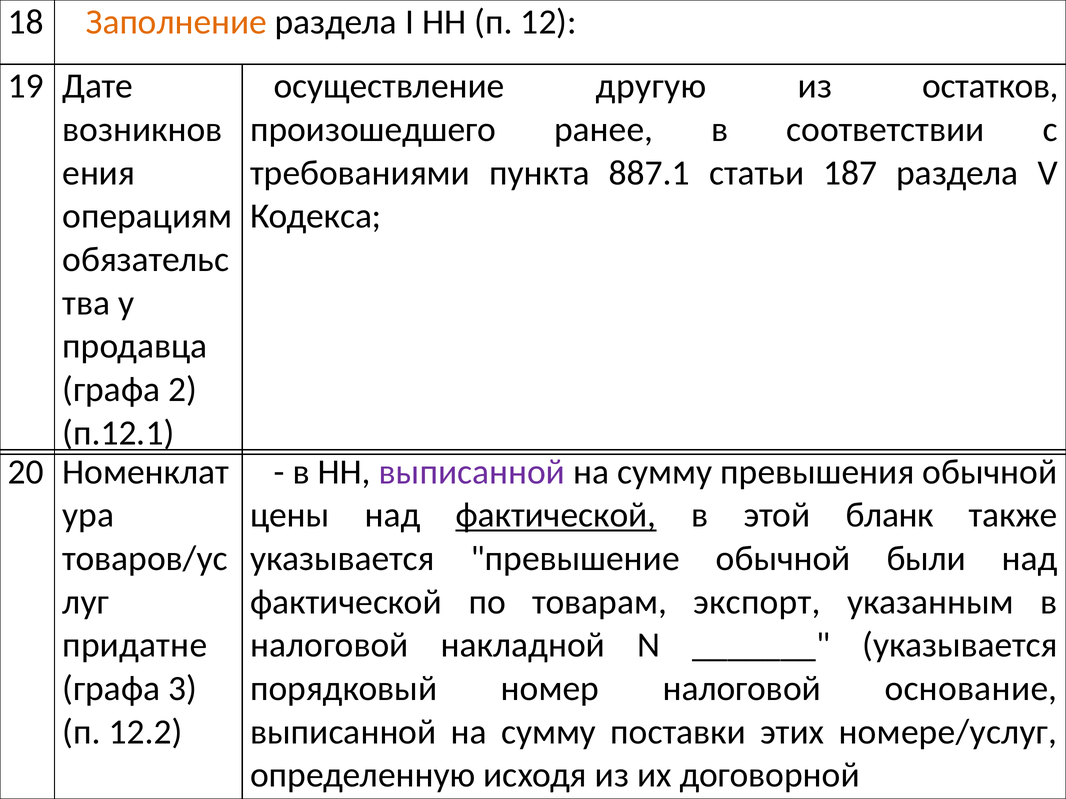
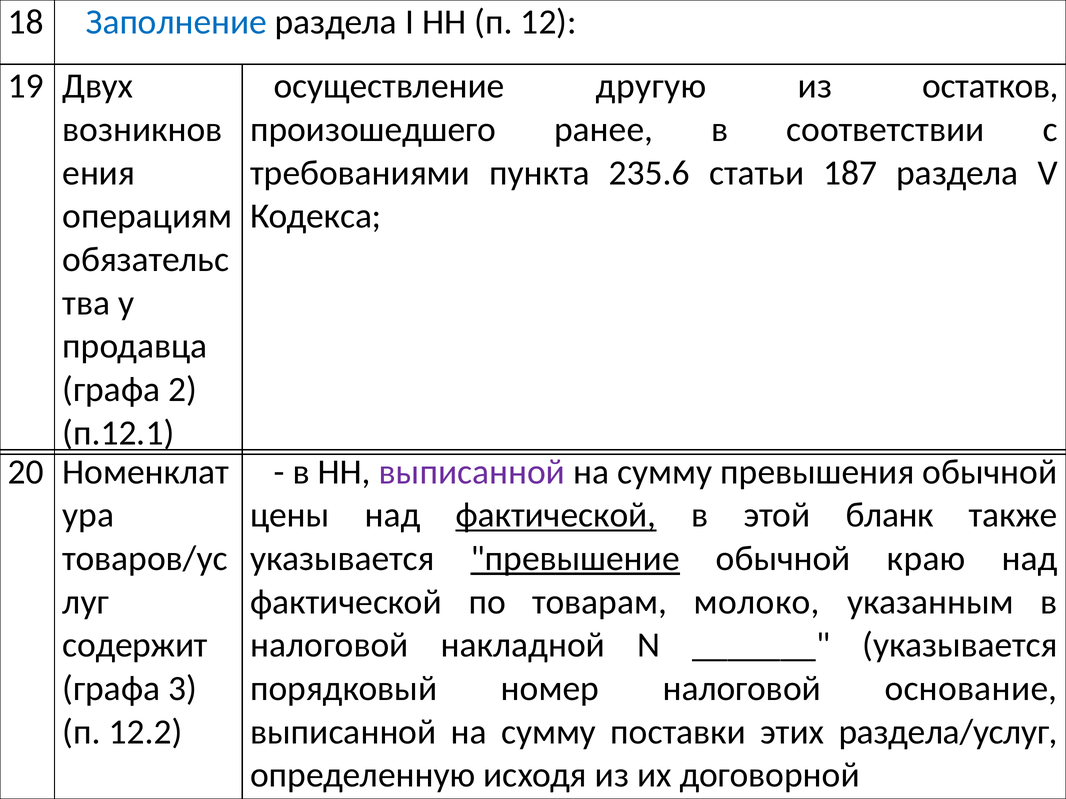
Заполнение colour: orange -> blue
Дате: Дате -> Двух
887.1: 887.1 -> 235.6
превышение underline: none -> present
были: были -> краю
экспорт: экспорт -> молоко
придатне: придатне -> содержит
номере/услуг: номере/услуг -> раздела/услуг
